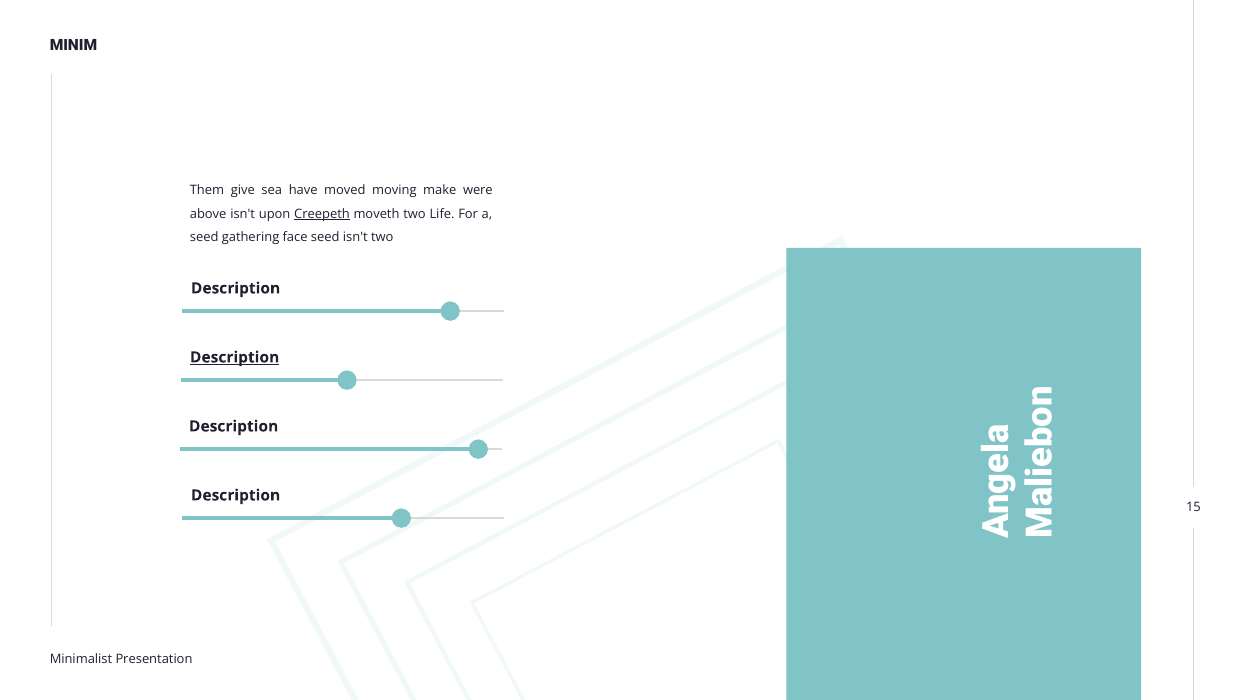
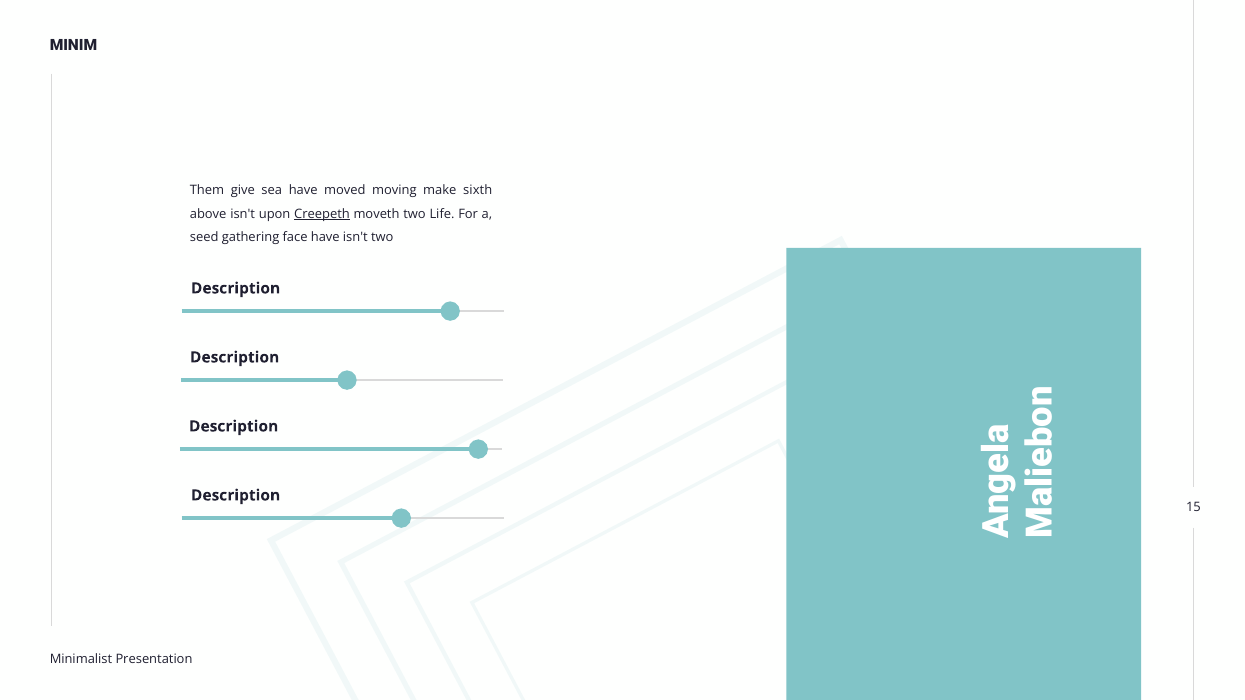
were: were -> sixth
face seed: seed -> have
Description at (235, 357) underline: present -> none
